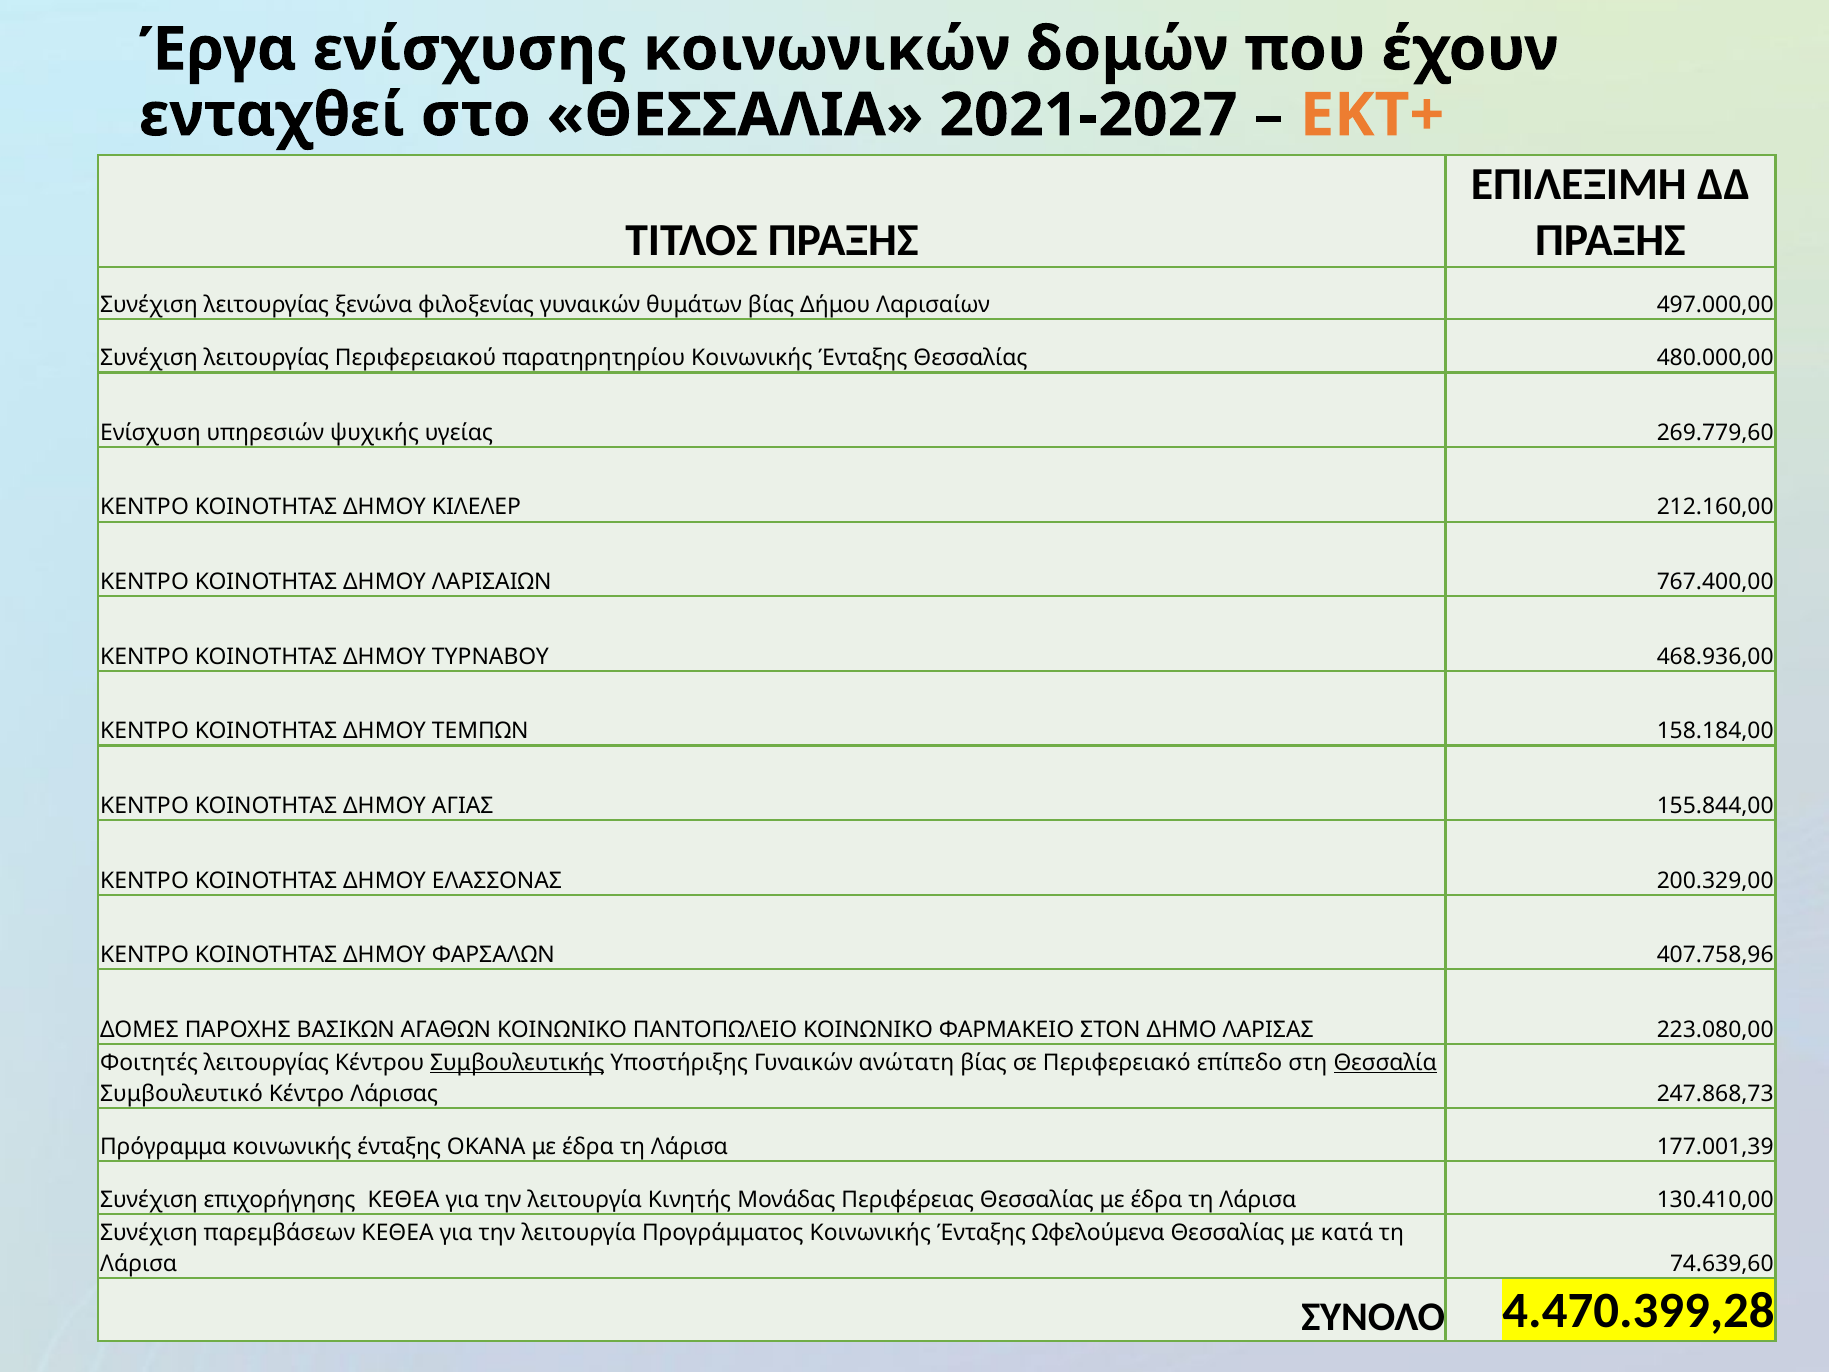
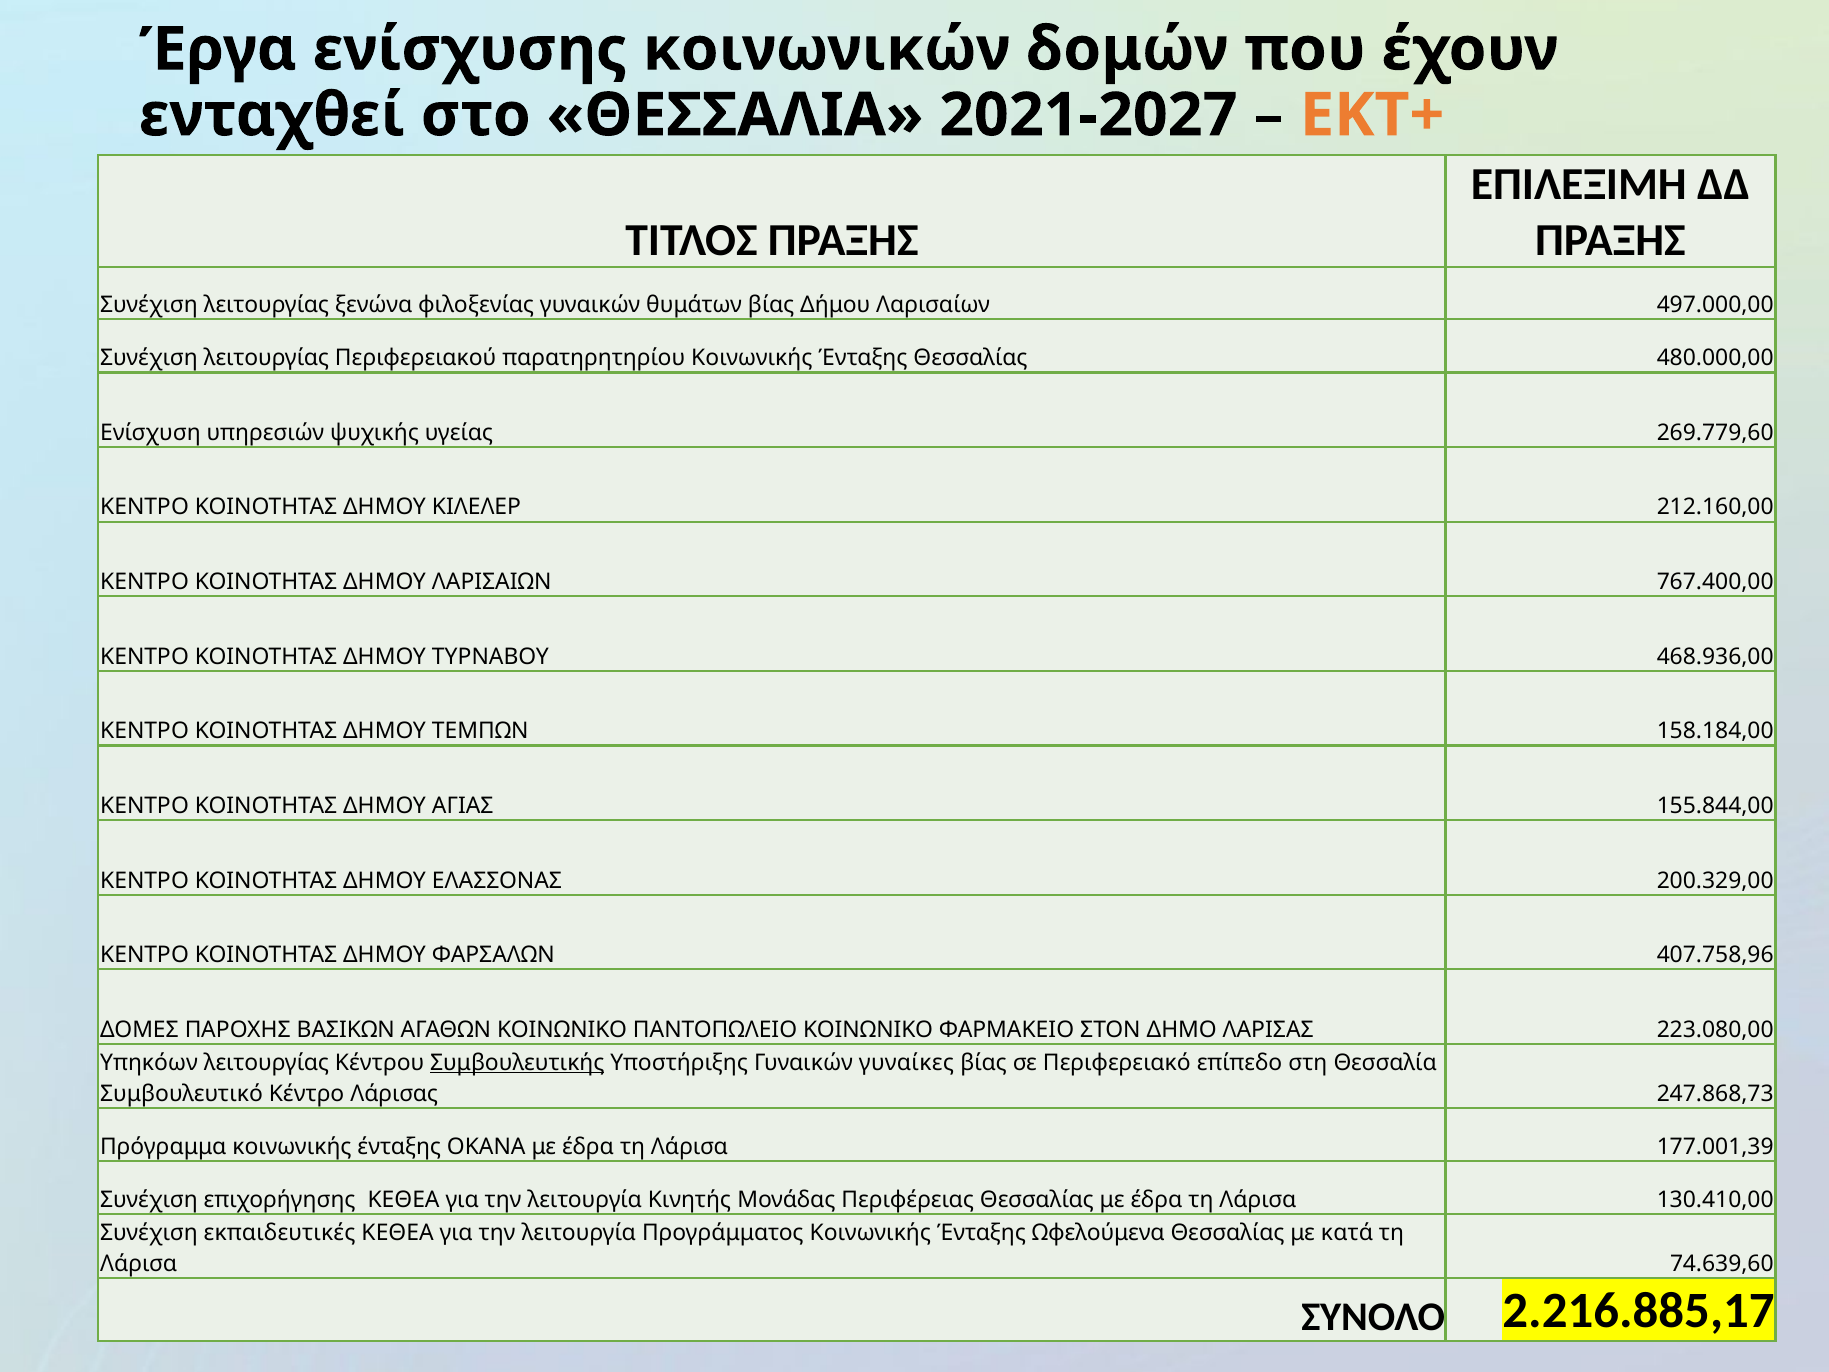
Φοιτητές: Φοιτητές -> Υπηκόων
ανώτατη: ανώτατη -> γυναίκες
Θεσσαλία underline: present -> none
παρεμβάσεων: παρεμβάσεων -> εκπαιδευτικές
4.470.399,28: 4.470.399,28 -> 2.216.885,17
